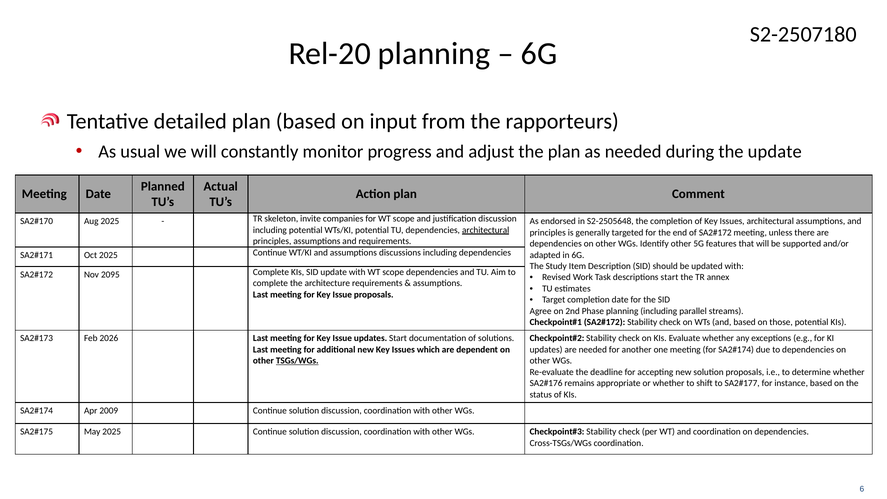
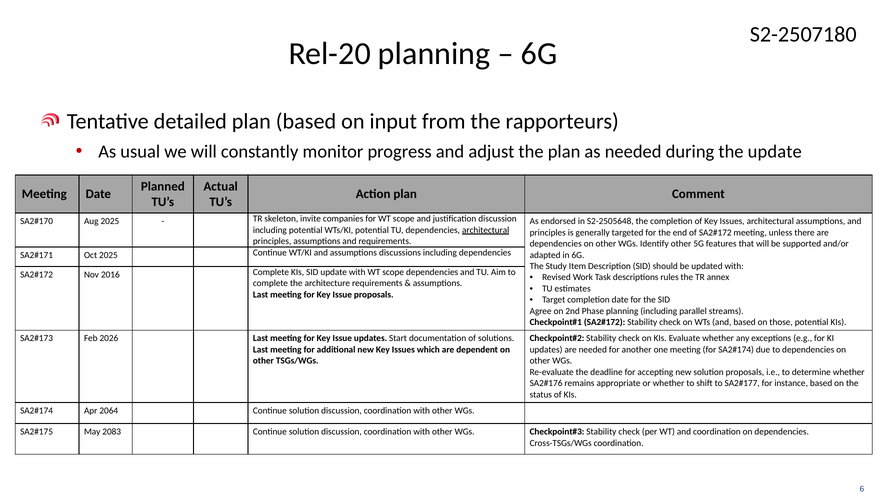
2095: 2095 -> 2016
descriptions start: start -> rules
TSGs/WGs underline: present -> none
2009: 2009 -> 2064
May 2025: 2025 -> 2083
